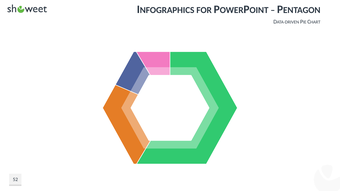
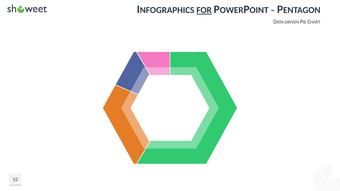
FOR underline: none -> present
